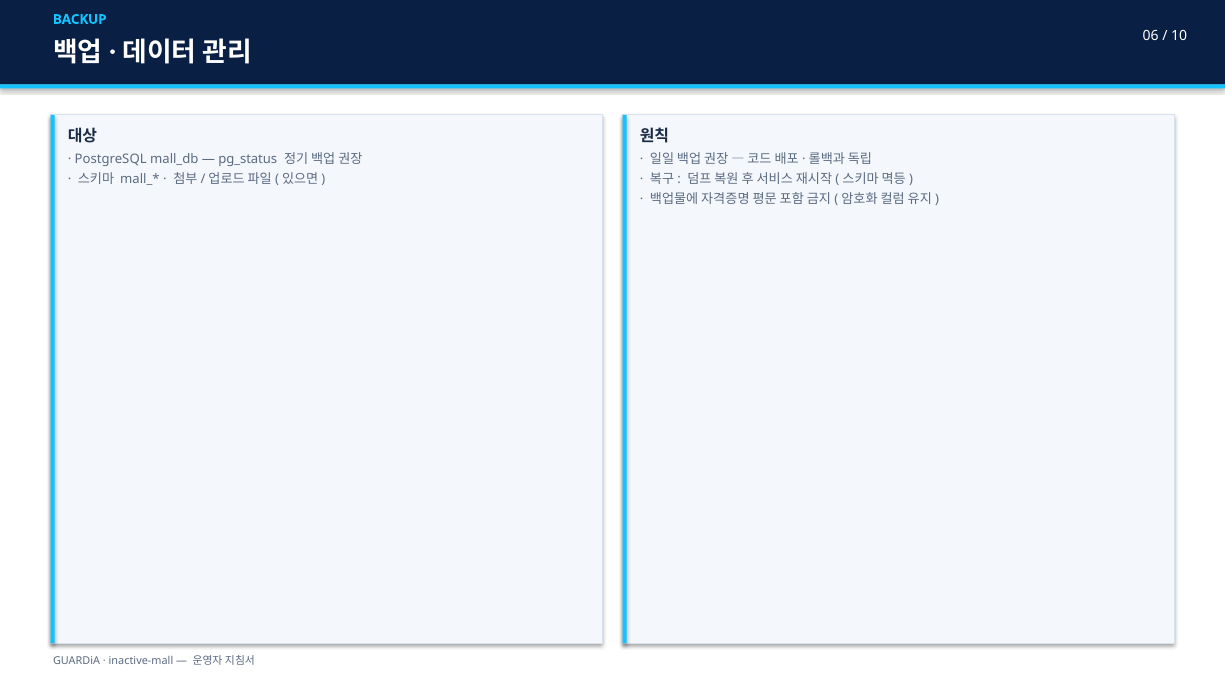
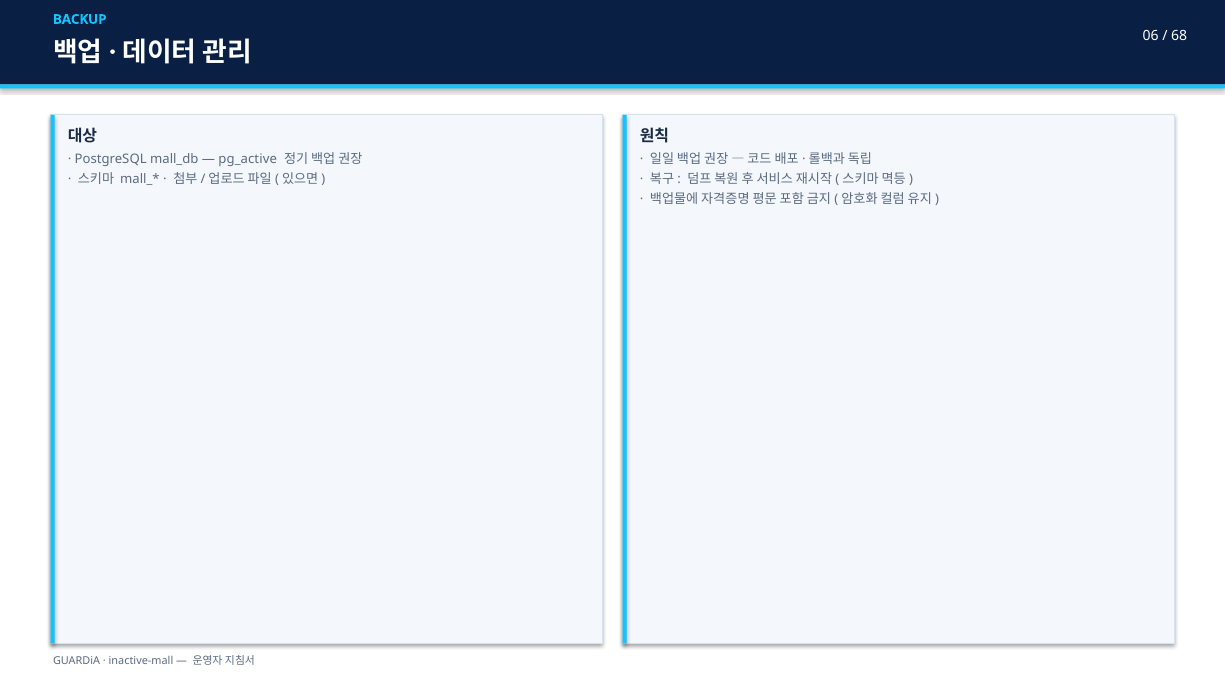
10: 10 -> 68
pg_status: pg_status -> pg_active
